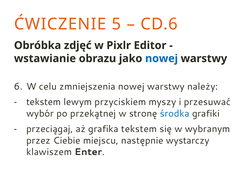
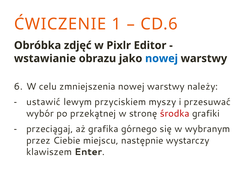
5: 5 -> 1
tekstem at (44, 102): tekstem -> ustawić
środka colour: blue -> red
grafika tekstem: tekstem -> górnego
